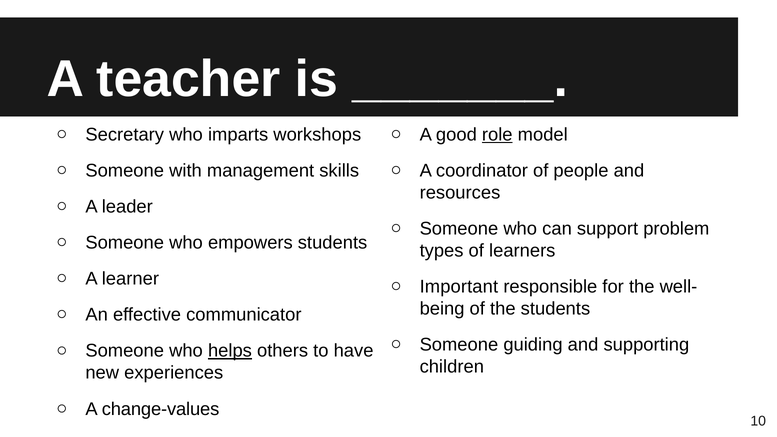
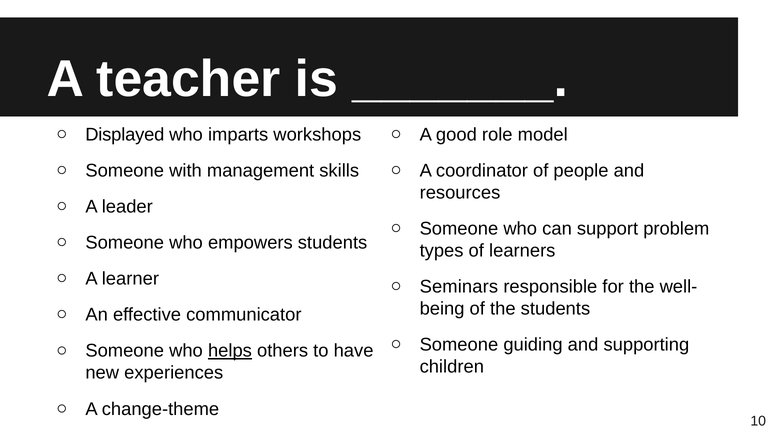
Secretary: Secretary -> Displayed
role underline: present -> none
Important: Important -> Seminars
change-values: change-values -> change-theme
